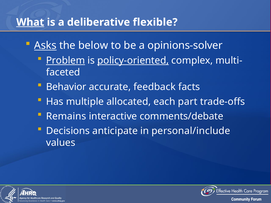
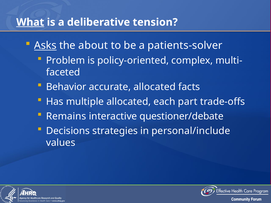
flexible: flexible -> tension
below: below -> about
opinions-solver: opinions-solver -> patients-solver
Problem underline: present -> none
policy-oriented underline: present -> none
accurate feedback: feedback -> allocated
comments/debate: comments/debate -> questioner/debate
anticipate: anticipate -> strategies
